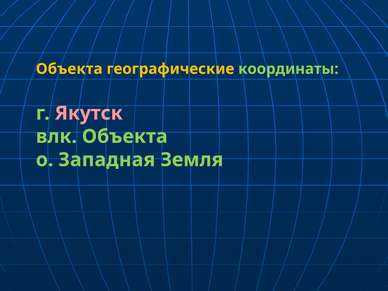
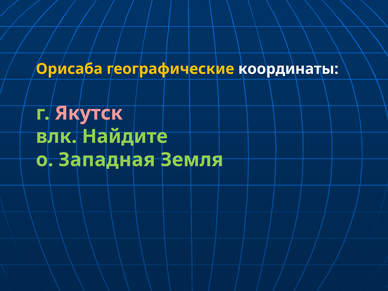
Объекта at (69, 69): Объекта -> Орисаба
координаты colour: light green -> white
влк Объекта: Объекта -> Найдите
